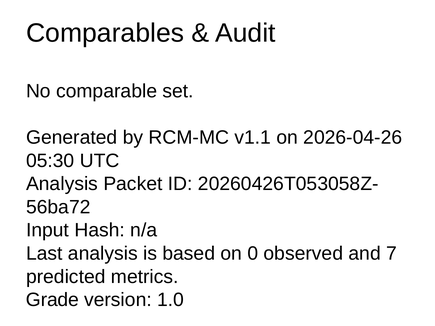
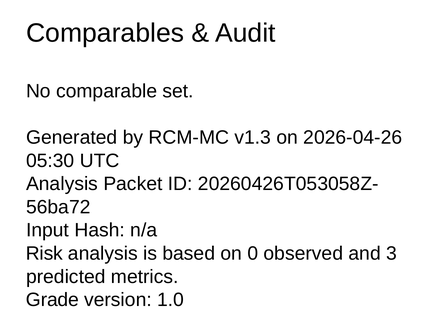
v1.1: v1.1 -> v1.3
Last: Last -> Risk
7: 7 -> 3
